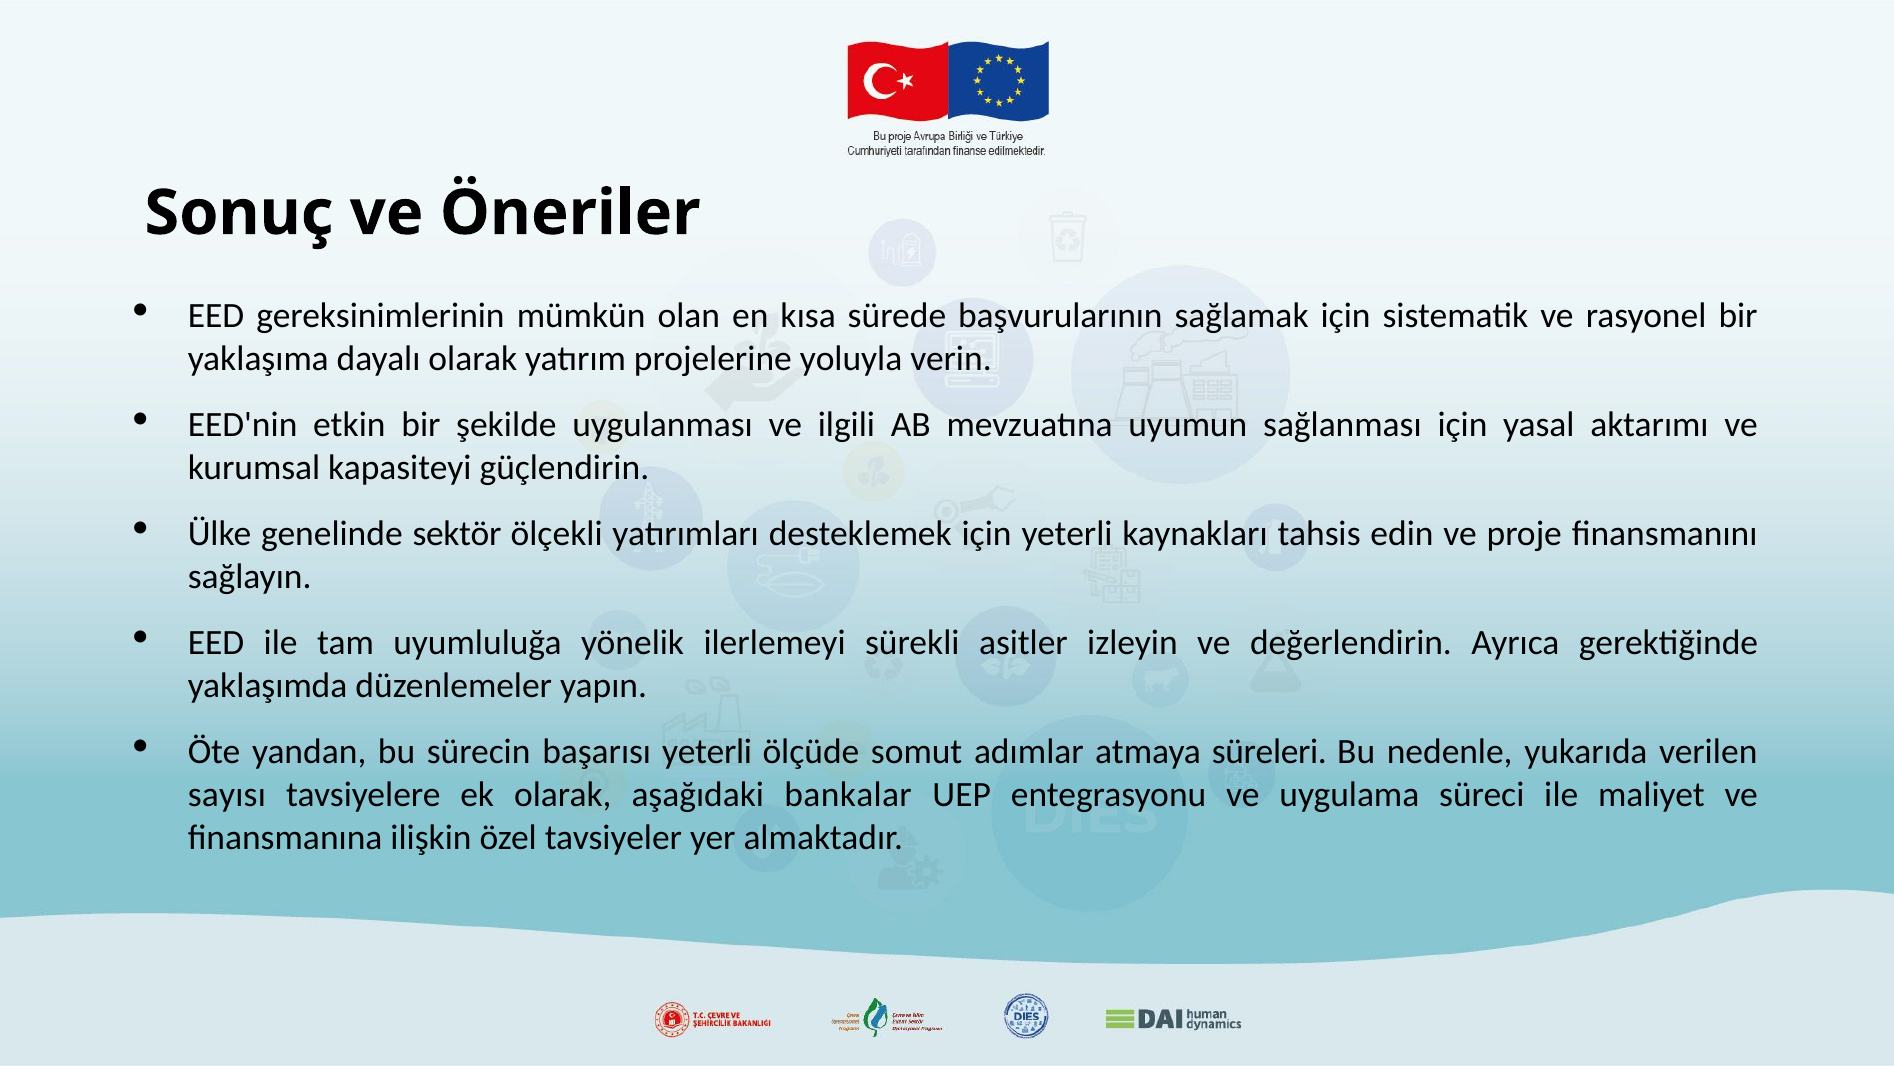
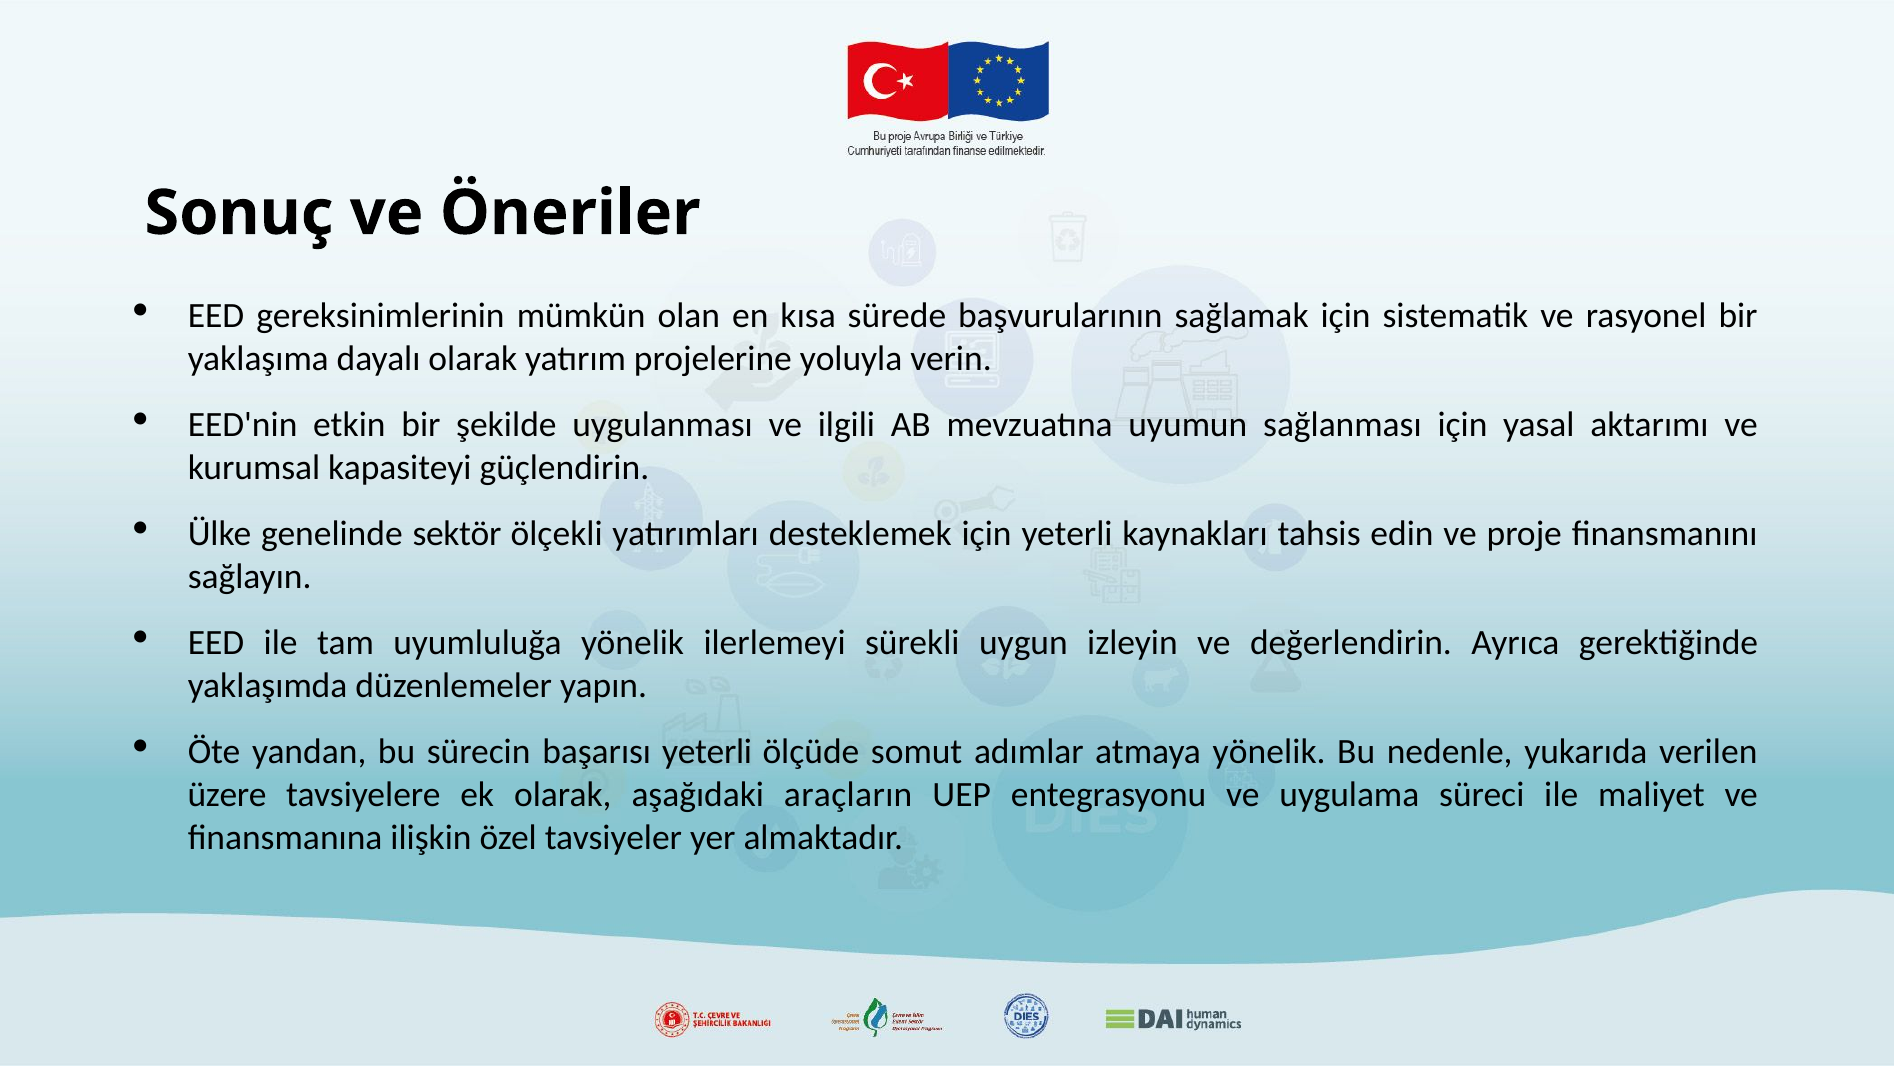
asitler: asitler -> uygun
atmaya süreleri: süreleri -> yönelik
sayısı: sayısı -> üzere
bankalar: bankalar -> araçların
